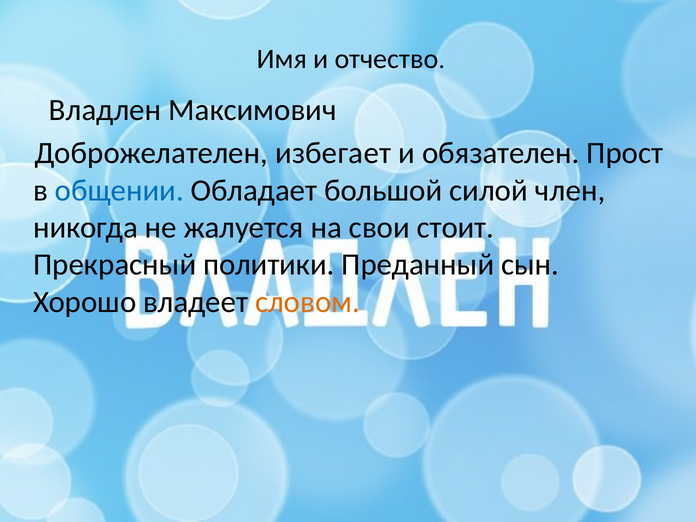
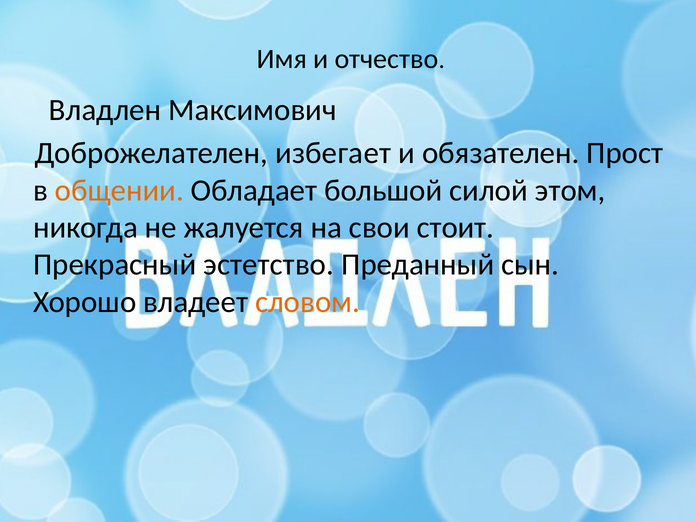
общении colour: blue -> orange
член: член -> этом
политики: политики -> эстетство
